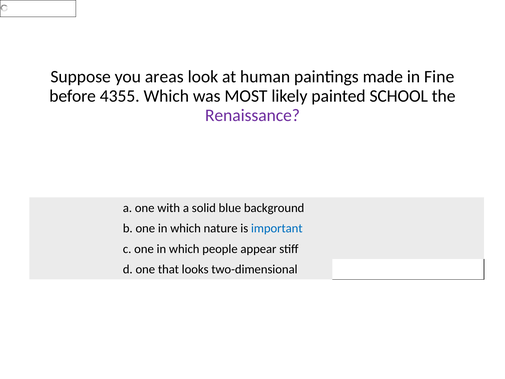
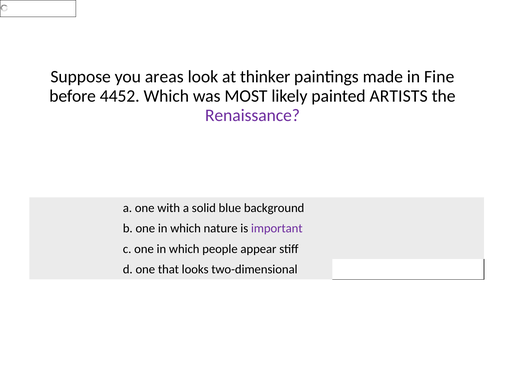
human: human -> thinker
4355: 4355 -> 4452
SCHOOL: SCHOOL -> ARTISTS
important colour: blue -> purple
